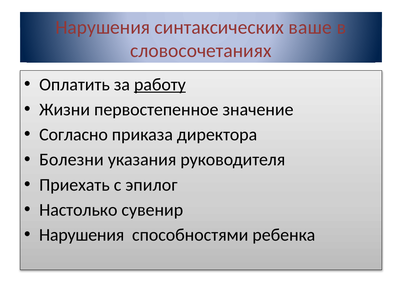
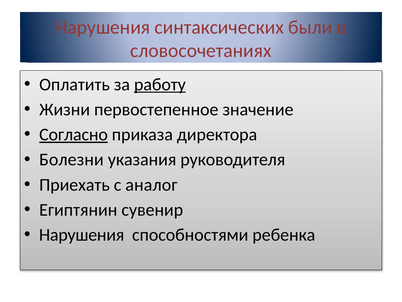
ваше: ваше -> были
Согласно underline: none -> present
эпилог: эпилог -> аналог
Настолько: Настолько -> Египтянин
